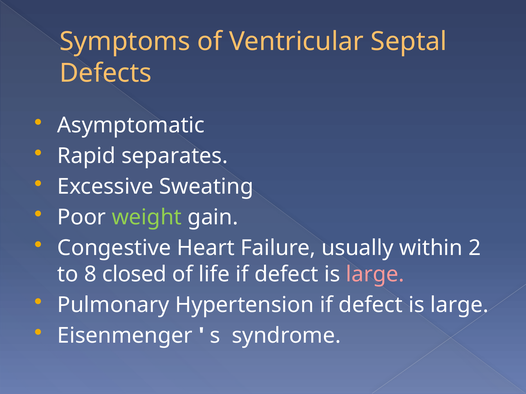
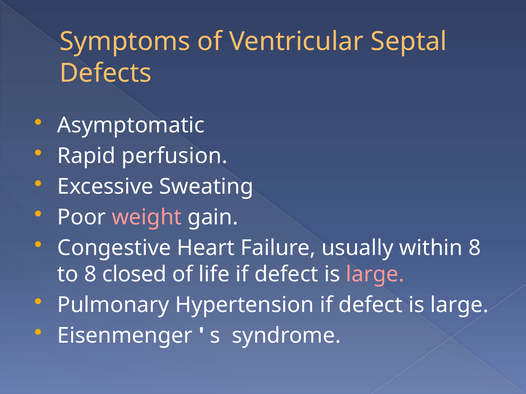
separates: separates -> perfusion
weight colour: light green -> pink
within 2: 2 -> 8
